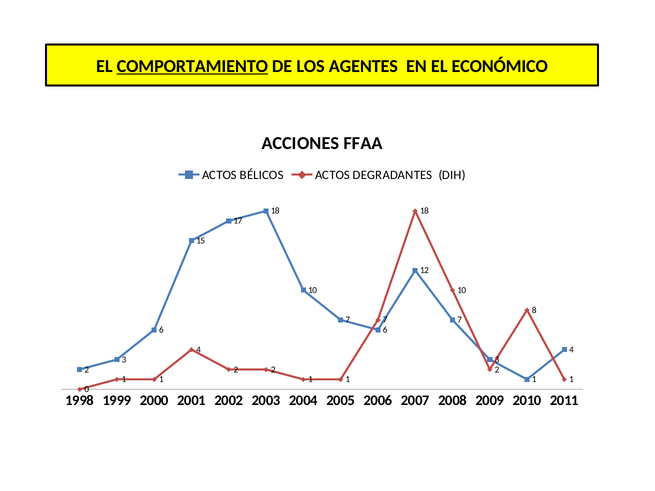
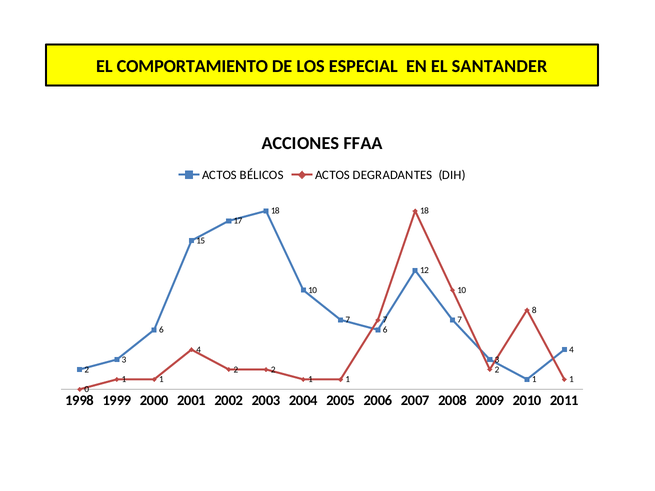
COMPORTAMIENTO underline: present -> none
AGENTES: AGENTES -> ESPECIAL
ECONÓMICO: ECONÓMICO -> SANTANDER
